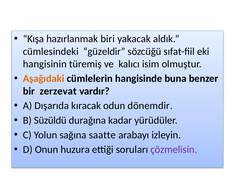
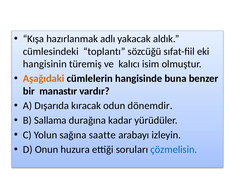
biri: biri -> adlı
güzeldir: güzeldir -> toplantı
zerzevat: zerzevat -> manastır
Süzüldü: Süzüldü -> Sallama
çözmelisin colour: purple -> blue
